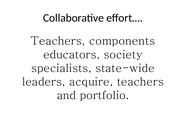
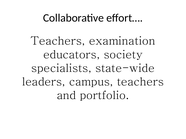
components: components -> examination
acquire: acquire -> campus
